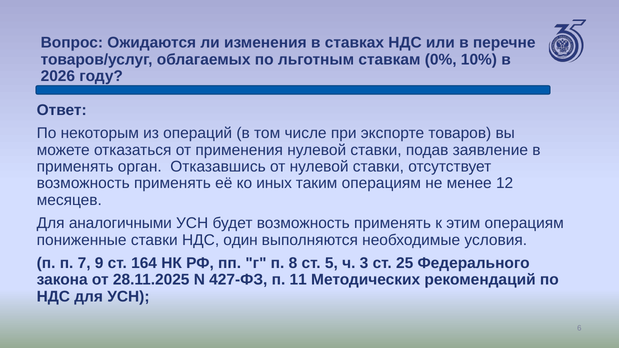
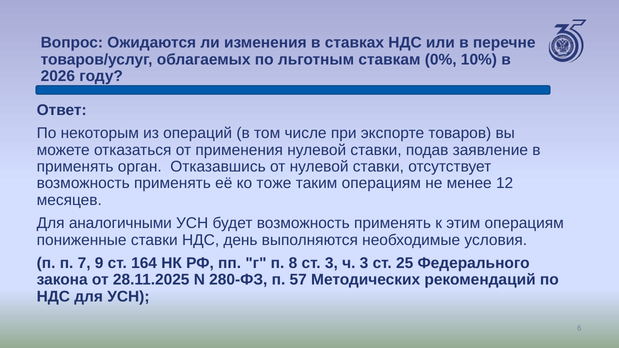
иных: иных -> тоже
один: один -> день
ст 5: 5 -> 3
427-ФЗ: 427-ФЗ -> 280-ФЗ
11: 11 -> 57
